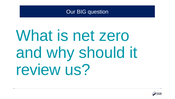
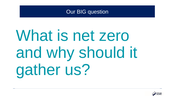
review: review -> gather
